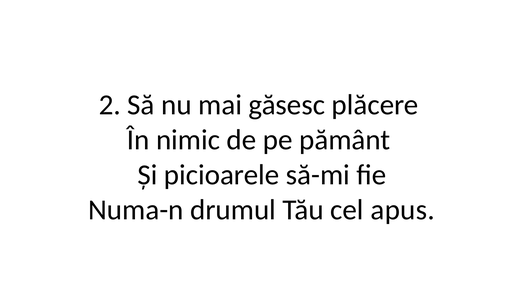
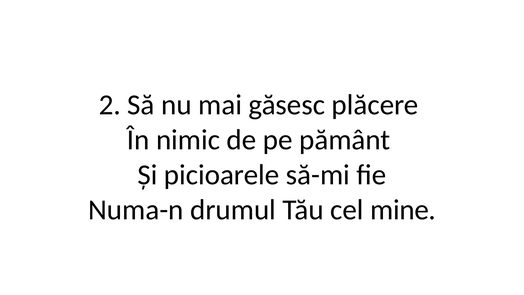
apus: apus -> mine
